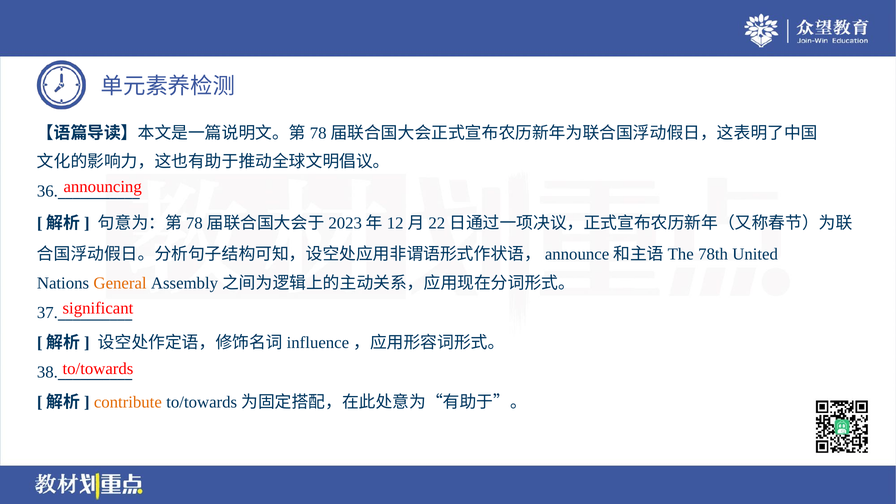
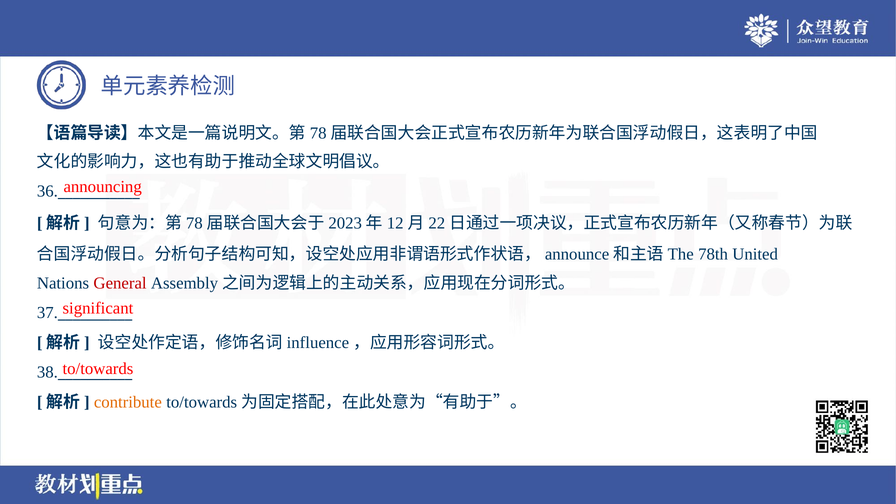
General colour: orange -> red
